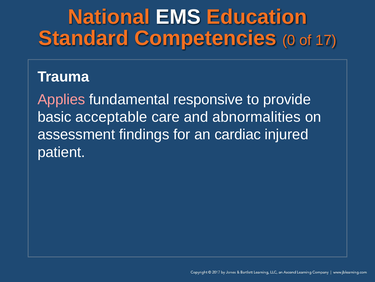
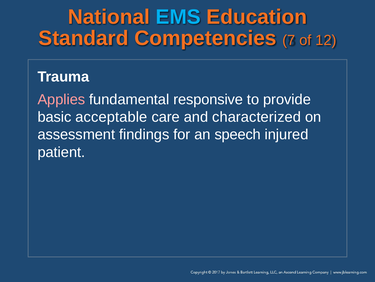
EMS colour: white -> light blue
0: 0 -> 7
17: 17 -> 12
abnormalities: abnormalities -> characterized
cardiac: cardiac -> speech
